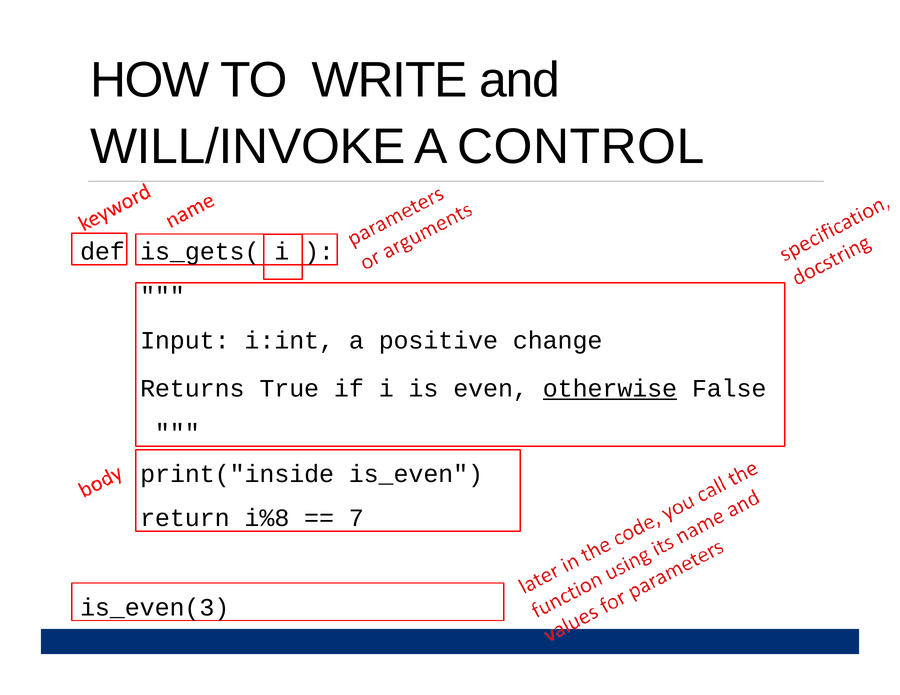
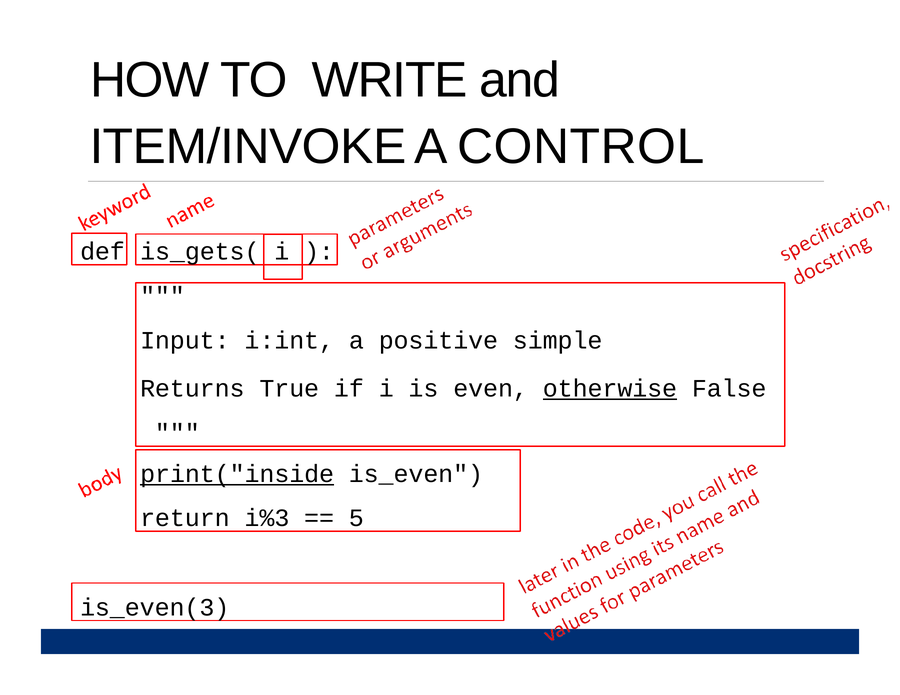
WILL/INVOKE: WILL/INVOKE -> ITEM/INVOKE
change: change -> simple
print("inside underline: none -> present
i%8: i%8 -> i%3
7: 7 -> 5
